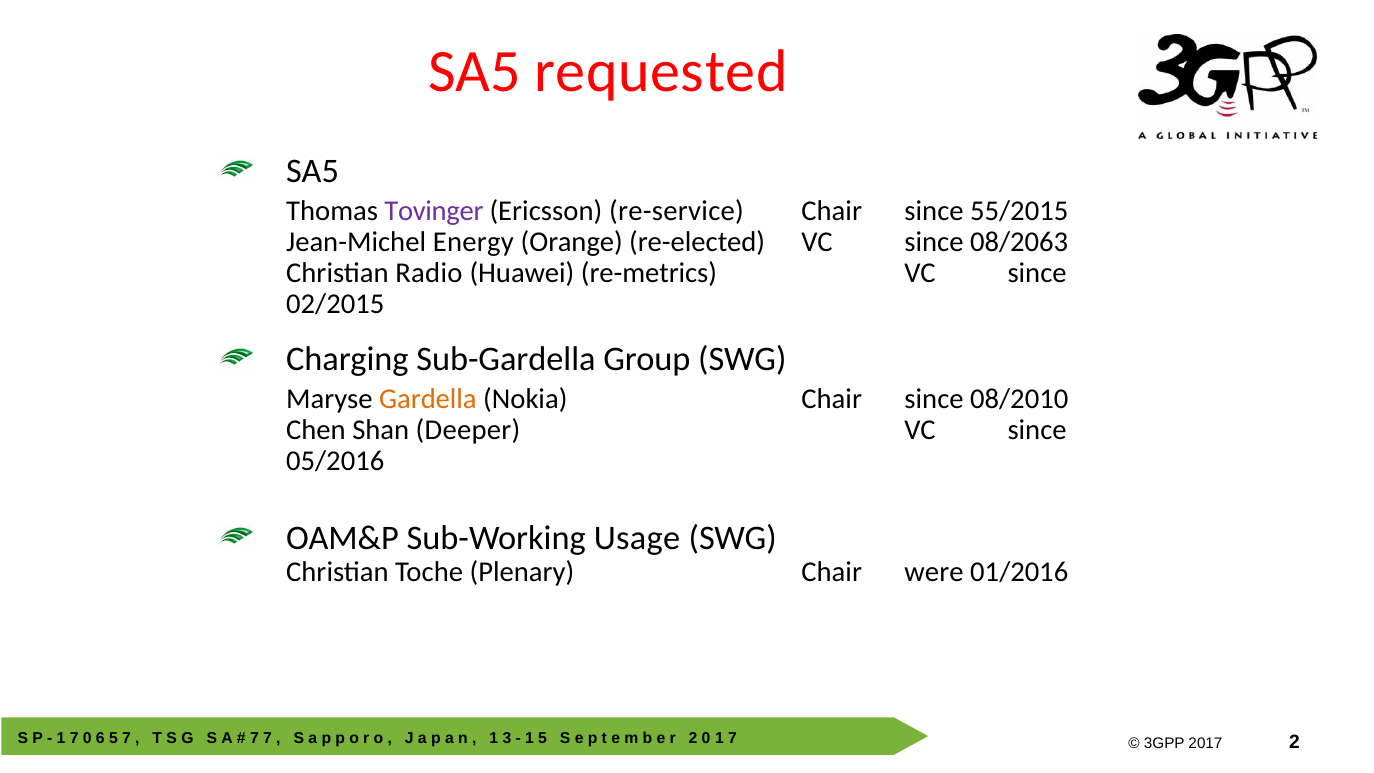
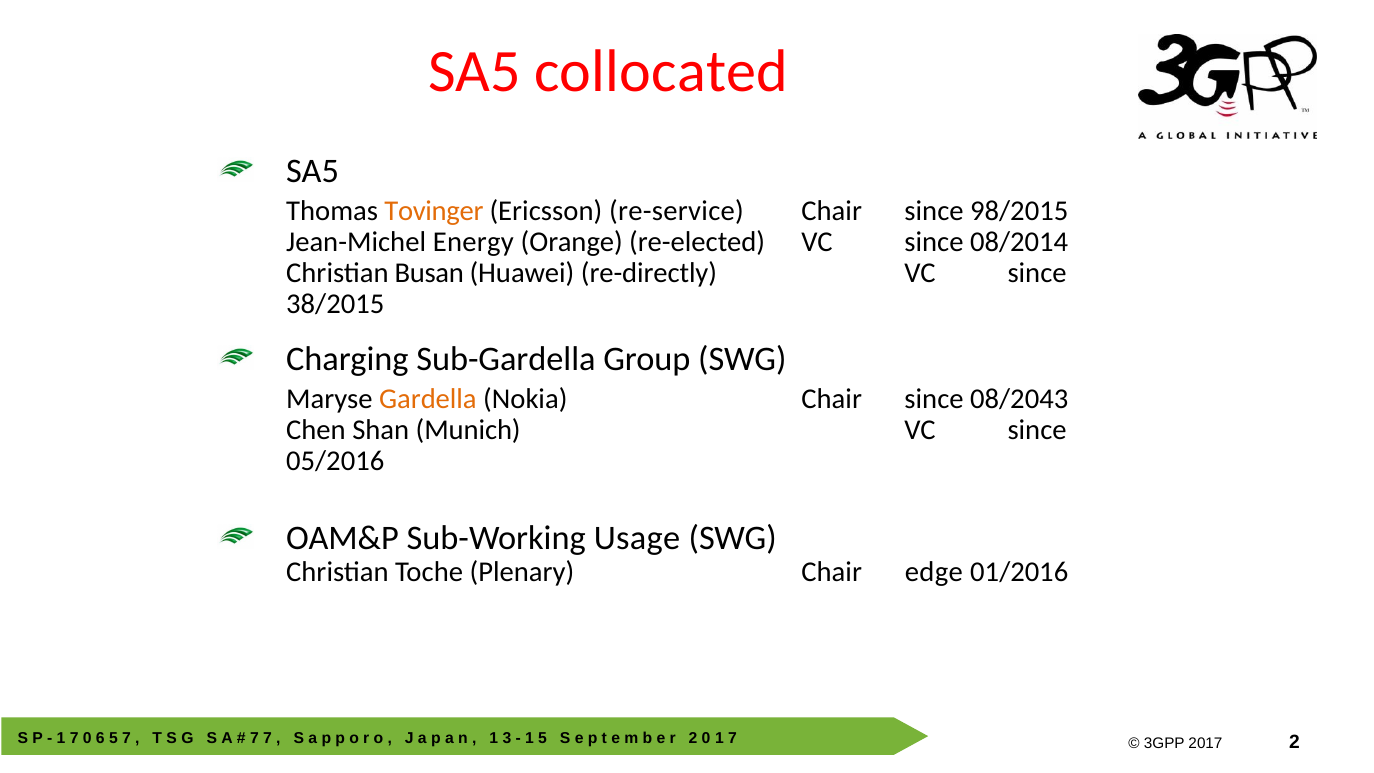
requested: requested -> collocated
Tovinger colour: purple -> orange
55/2015: 55/2015 -> 98/2015
08/2063: 08/2063 -> 08/2014
Radio: Radio -> Busan
re-metrics: re-metrics -> re-directly
02/2015: 02/2015 -> 38/2015
08/2010: 08/2010 -> 08/2043
Deeper: Deeper -> Munich
were: were -> edge
